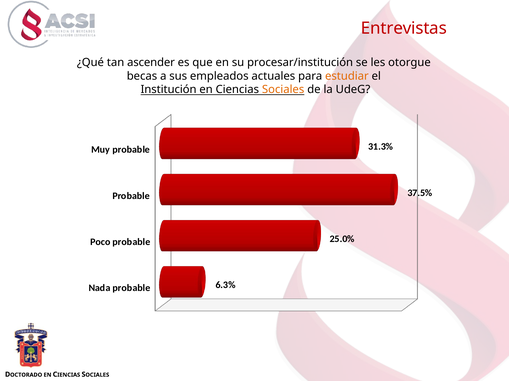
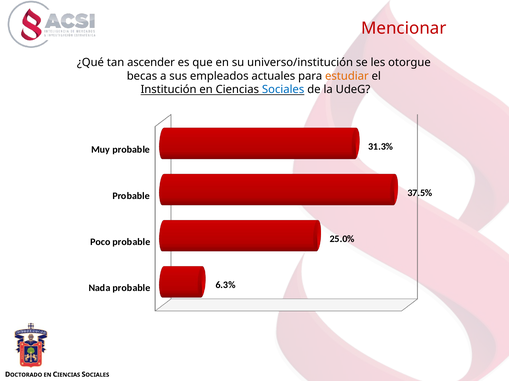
Entrevistas: Entrevistas -> Mencionar
procesar/institución: procesar/institución -> universo/institución
Sociales at (283, 90) colour: orange -> blue
